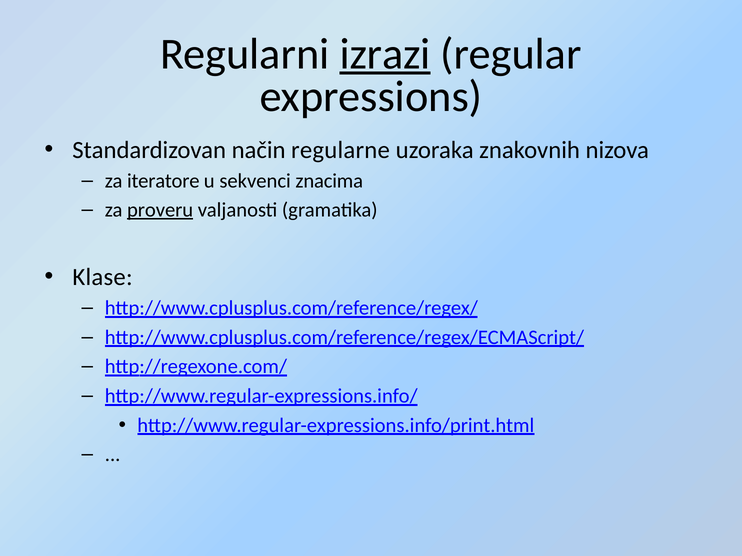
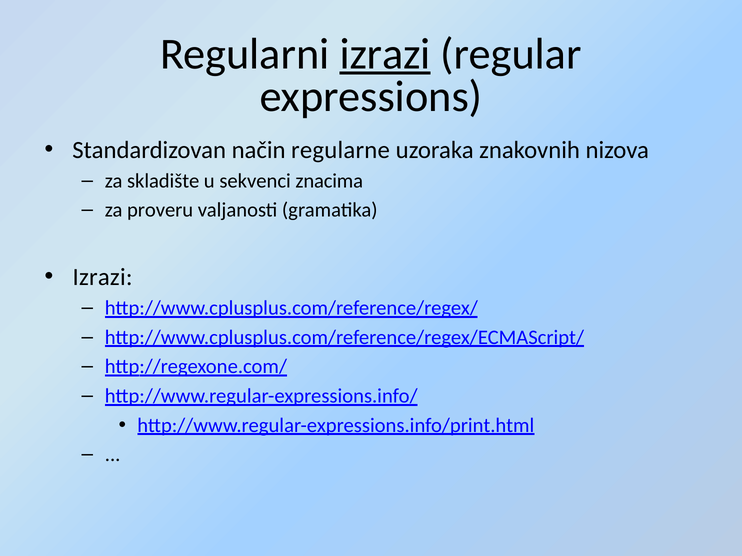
iteratore: iteratore -> skladište
proveru underline: present -> none
Klase at (103, 277): Klase -> Izrazi
